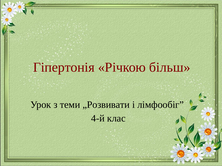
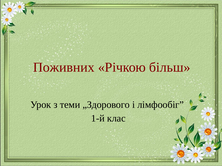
Гіпертонія: Гіпертонія -> Поживних
„Розвивати: „Розвивати -> „Здорового
4-й: 4-й -> 1-й
